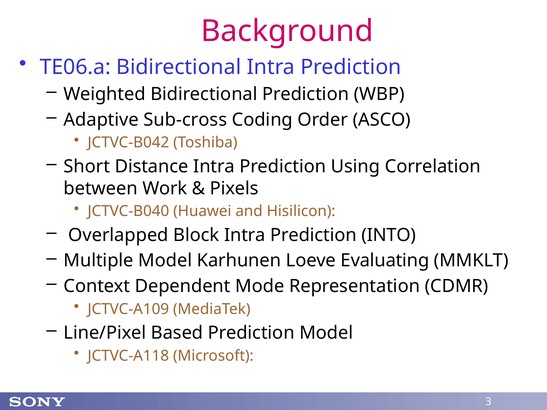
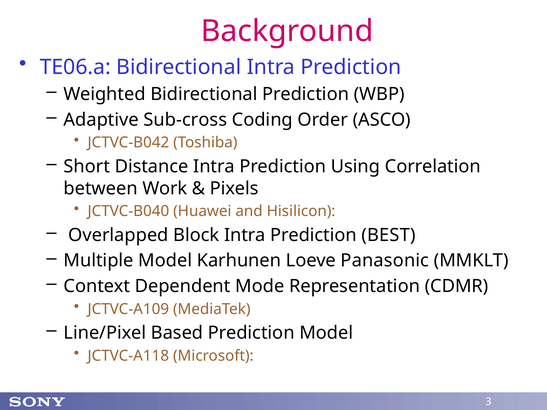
INTO: INTO -> BEST
Evaluating: Evaluating -> Panasonic
